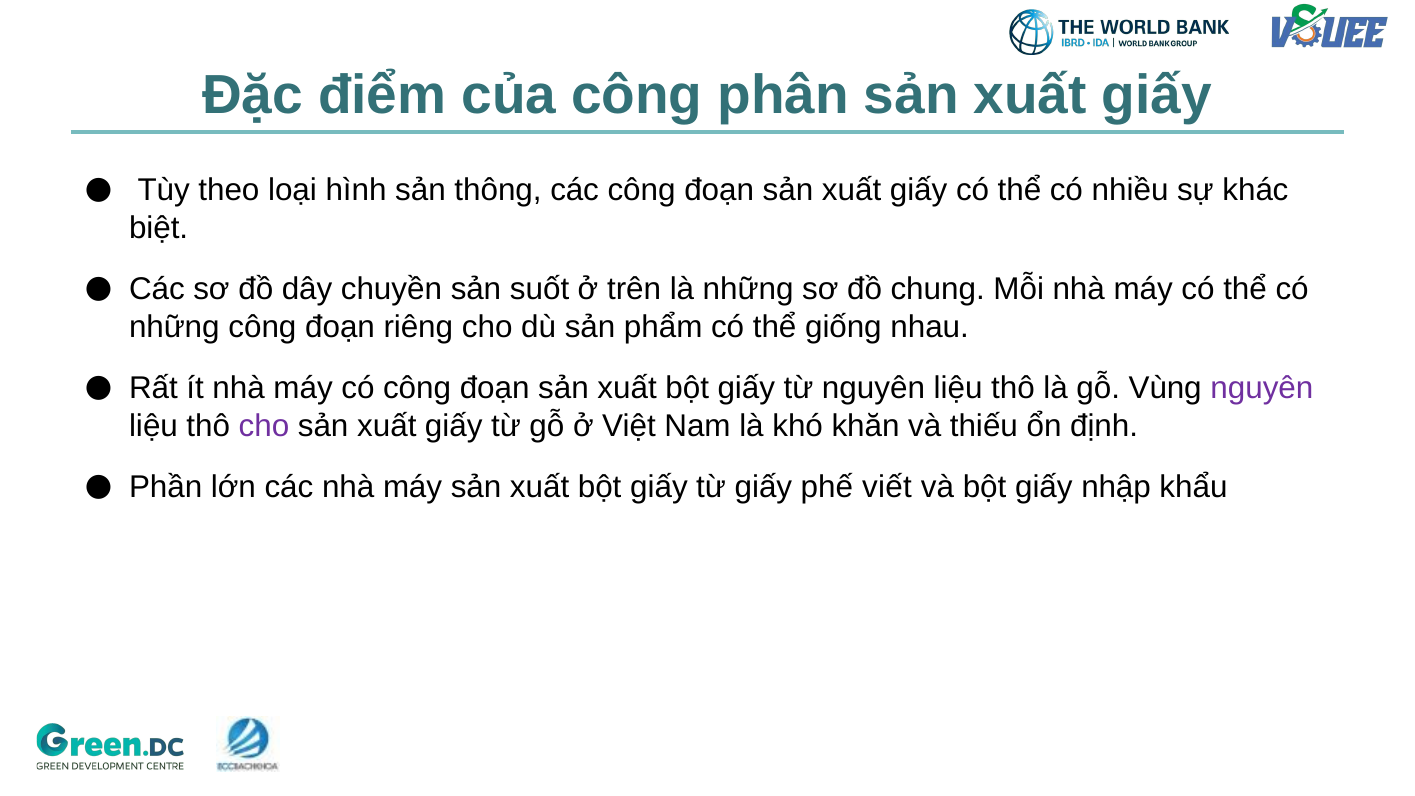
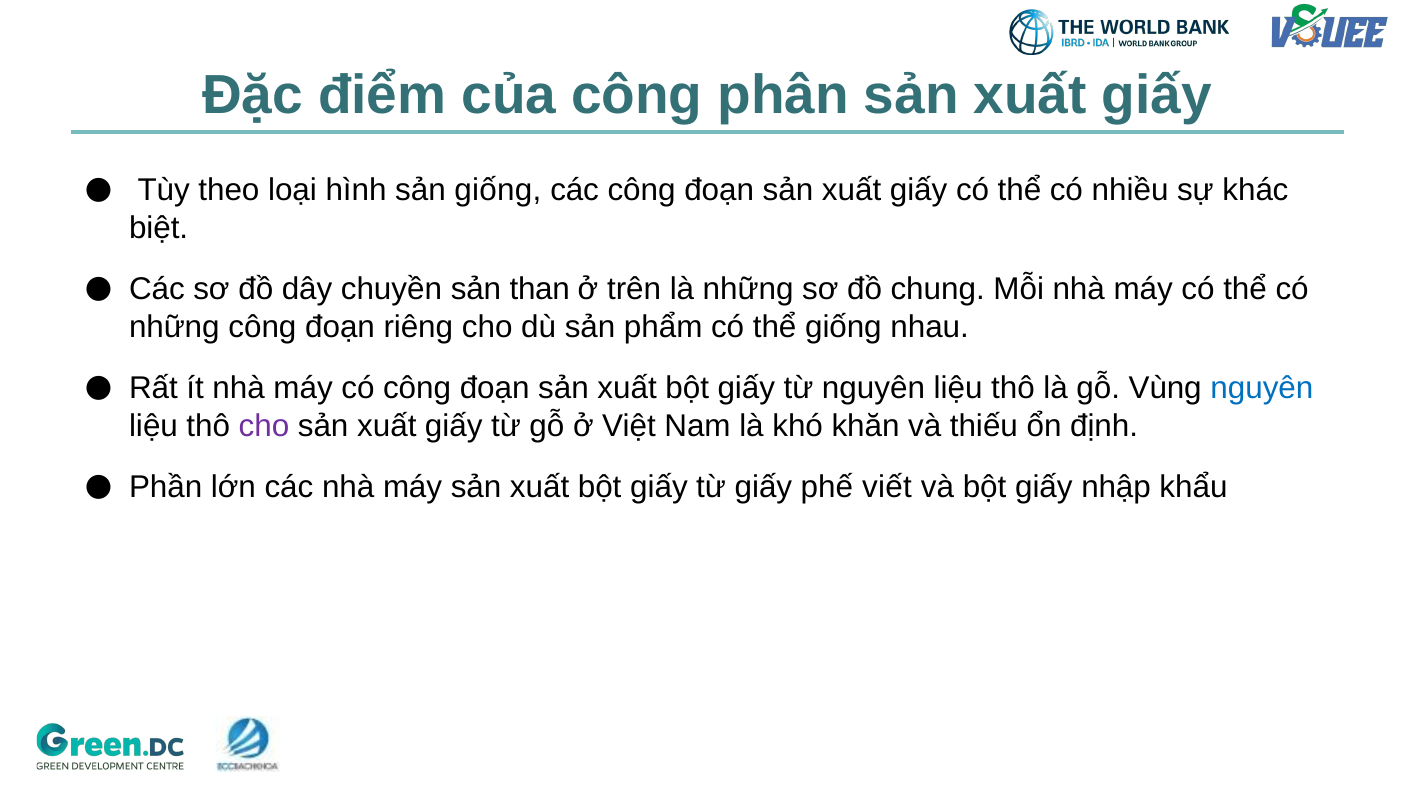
sản thông: thông -> giống
suốt: suốt -> than
nguyên at (1262, 388) colour: purple -> blue
